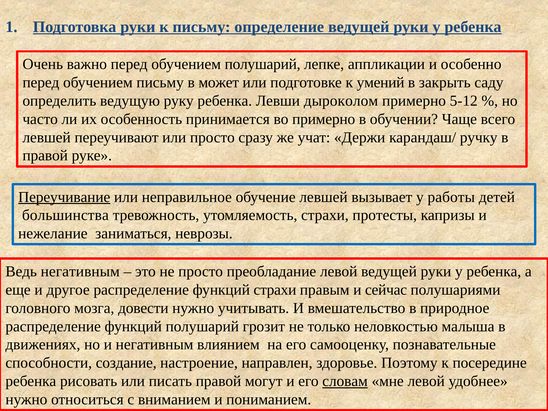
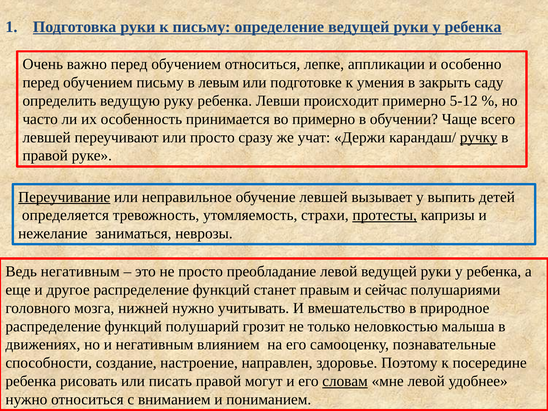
обучением полушарий: полушарий -> относиться
может: может -> левым
умений: умений -> умения
дыроколом: дыроколом -> происходит
ручку underline: none -> present
работы: работы -> выпить
большинства: большинства -> определяется
протесты underline: none -> present
функций страхи: страхи -> станет
довести: довести -> нижней
